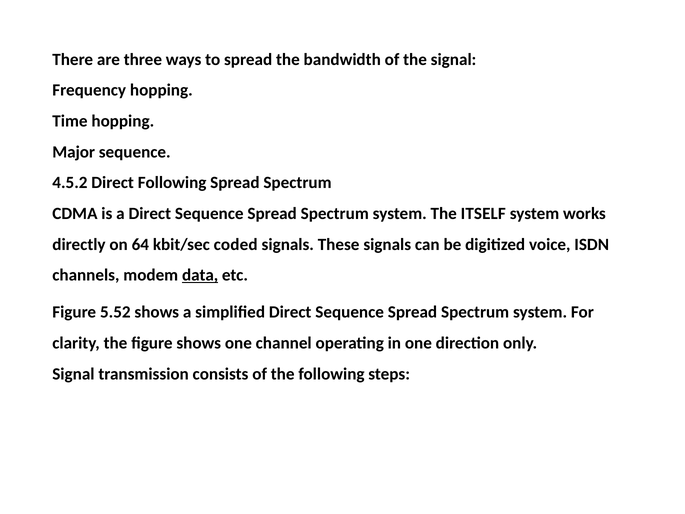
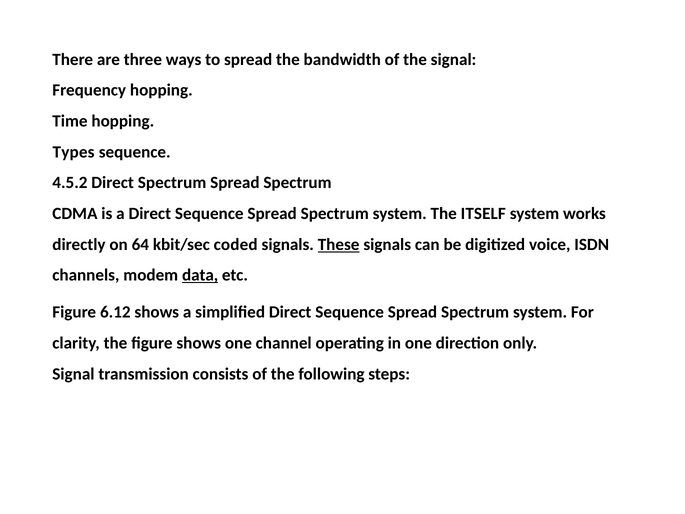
Major: Major -> Types
Direct Following: Following -> Spectrum
These underline: none -> present
5.52: 5.52 -> 6.12
